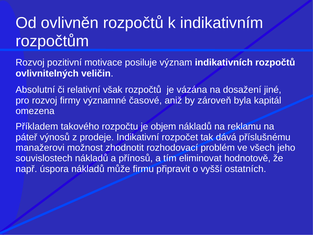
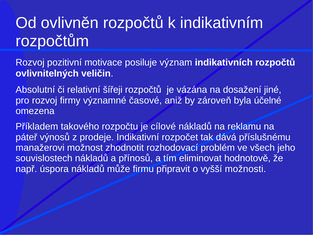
však: však -> šířeji
kapitál: kapitál -> účelné
objem: objem -> cílové
ostatních: ostatních -> možnosti
